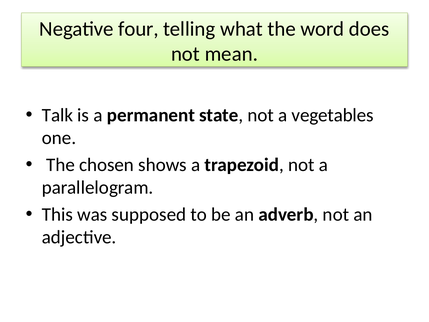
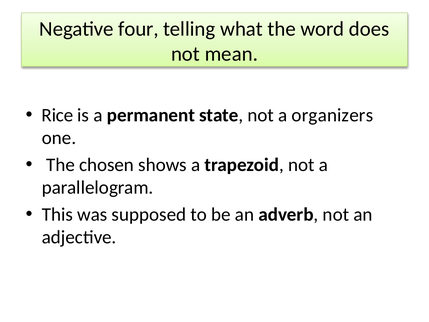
Talk: Talk -> Rice
vegetables: vegetables -> organizers
